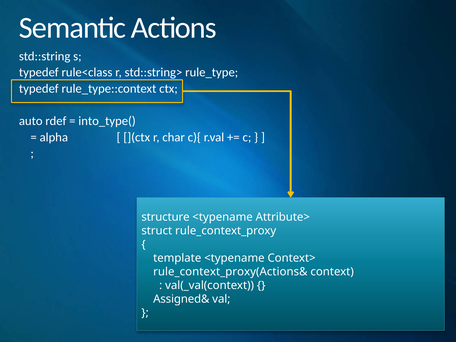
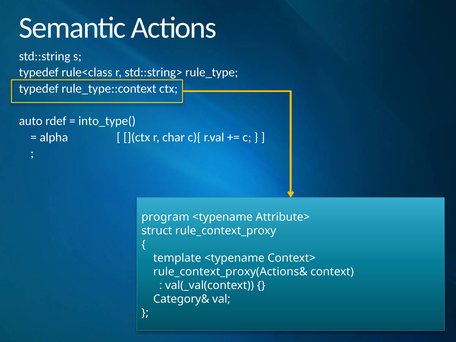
structure: structure -> program
Assigned&: Assigned& -> Category&
